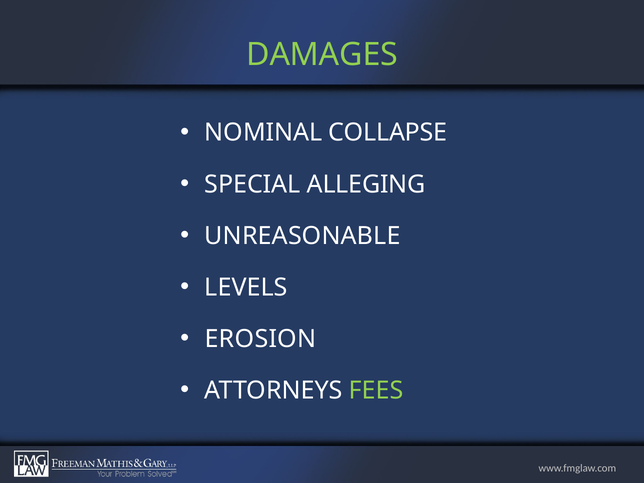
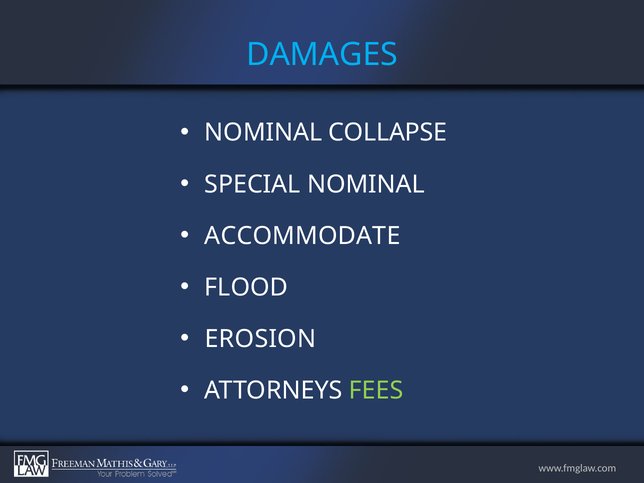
DAMAGES colour: light green -> light blue
SPECIAL ALLEGING: ALLEGING -> NOMINAL
UNREASONABLE: UNREASONABLE -> ACCOMMODATE
LEVELS: LEVELS -> FLOOD
